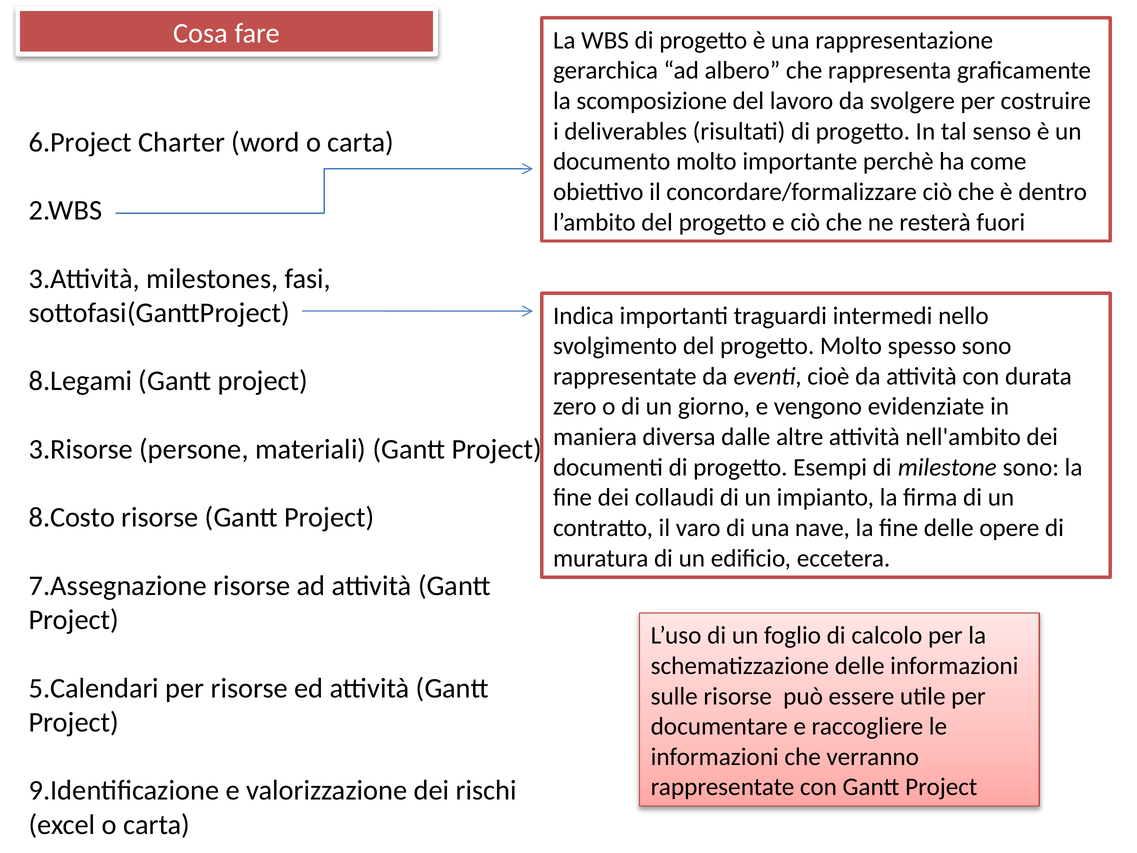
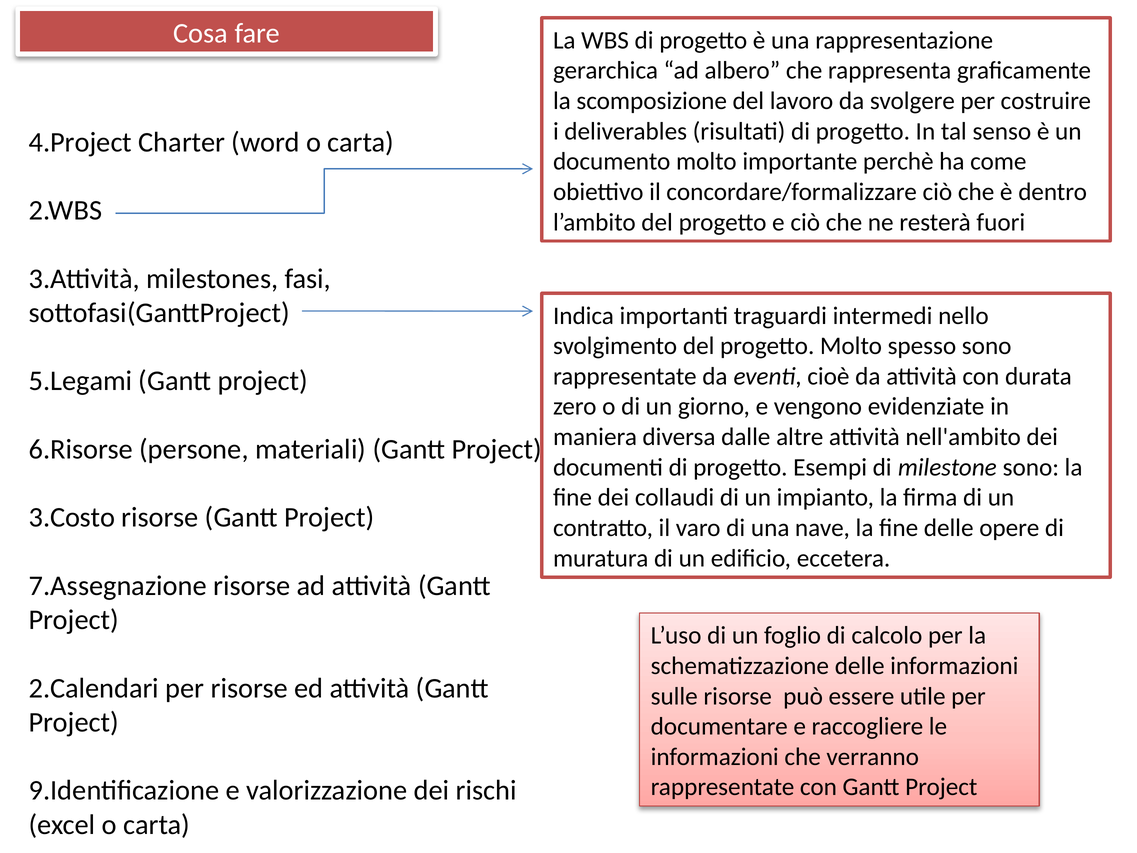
6.Project: 6.Project -> 4.Project
8.Legami: 8.Legami -> 5.Legami
3.Risorse: 3.Risorse -> 6.Risorse
8.Costo: 8.Costo -> 3.Costo
5.Calendari: 5.Calendari -> 2.Calendari
